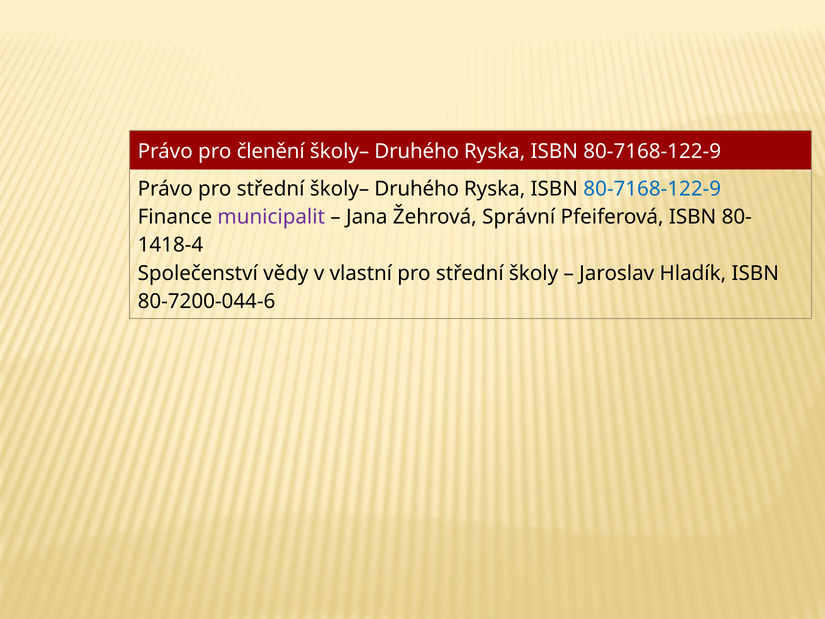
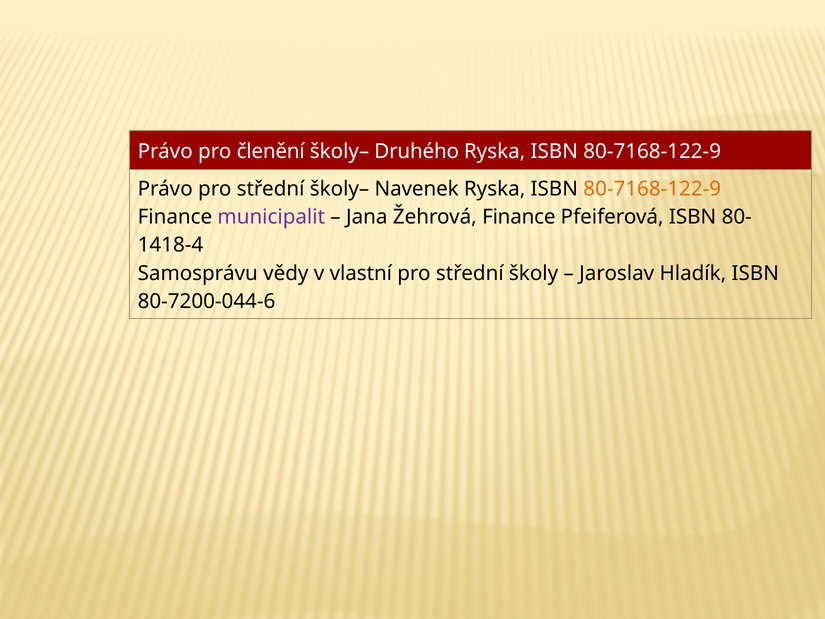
střední školy– Druhého: Druhého -> Navenek
80-7168-122-9 at (652, 189) colour: blue -> orange
Žehrová Správní: Správní -> Finance
Společenství: Společenství -> Samosprávu
